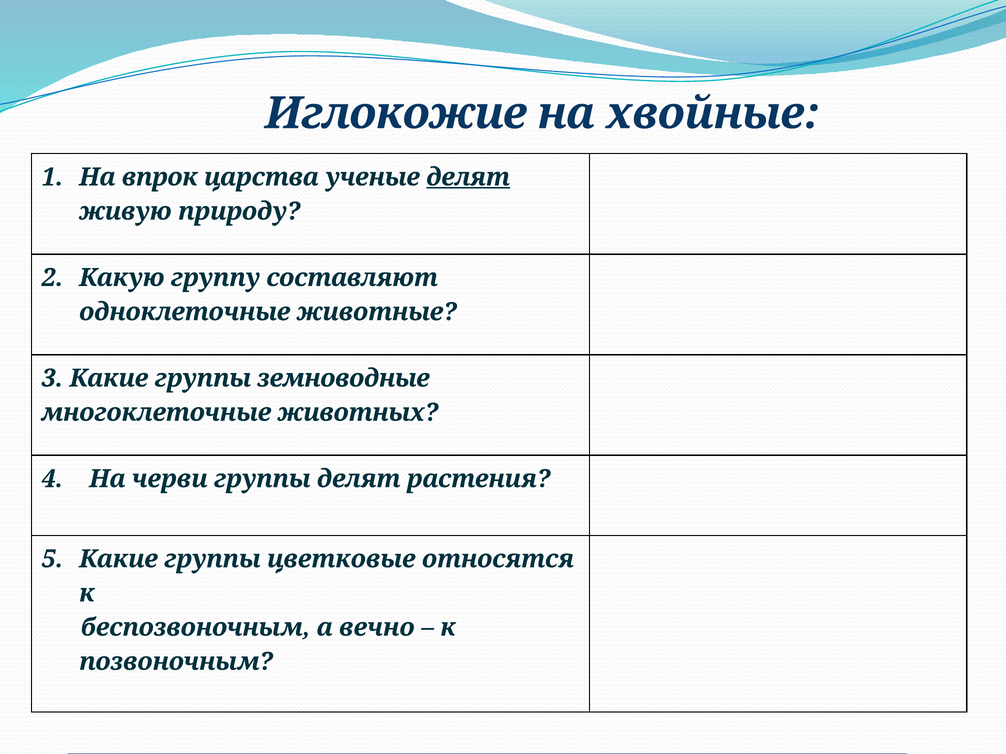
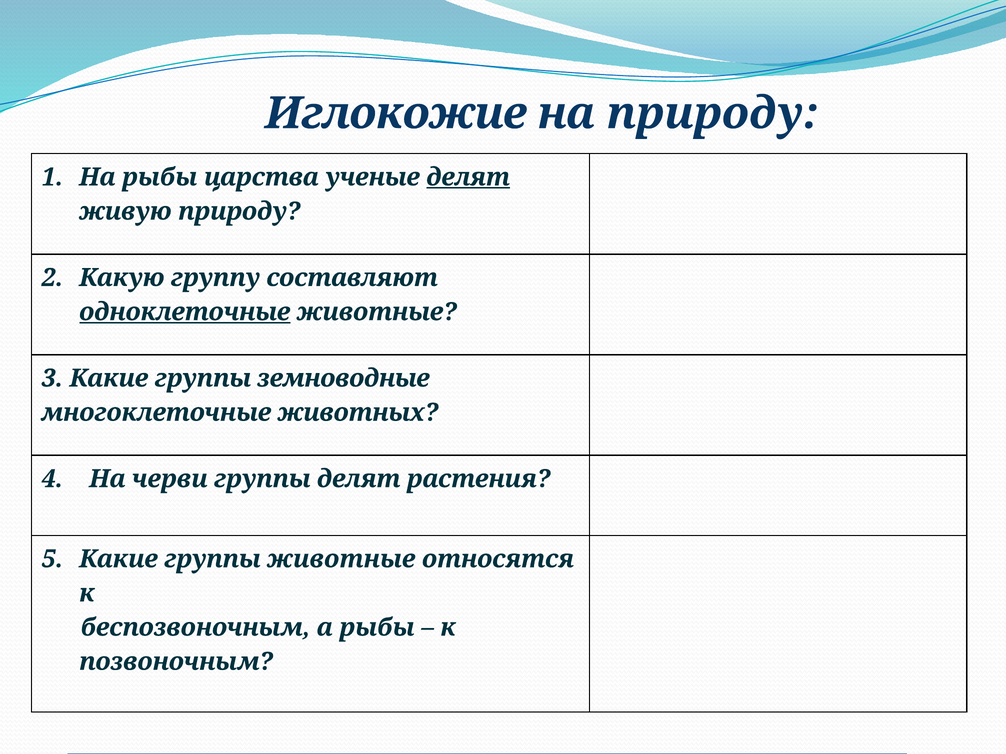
на хвойные: хвойные -> природу
На впрок: впрок -> рыбы
одноклеточные underline: none -> present
группы цветковые: цветковые -> животные
а вечно: вечно -> рыбы
